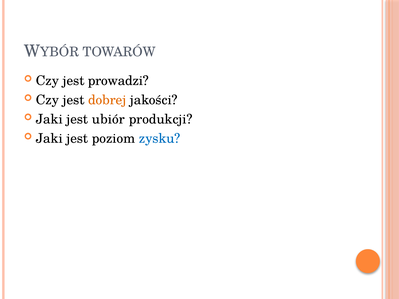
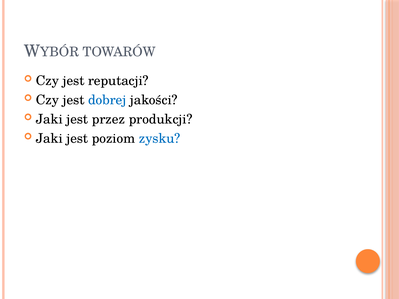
prowadzi: prowadzi -> reputacji
dobrej colour: orange -> blue
ubiór: ubiór -> przez
